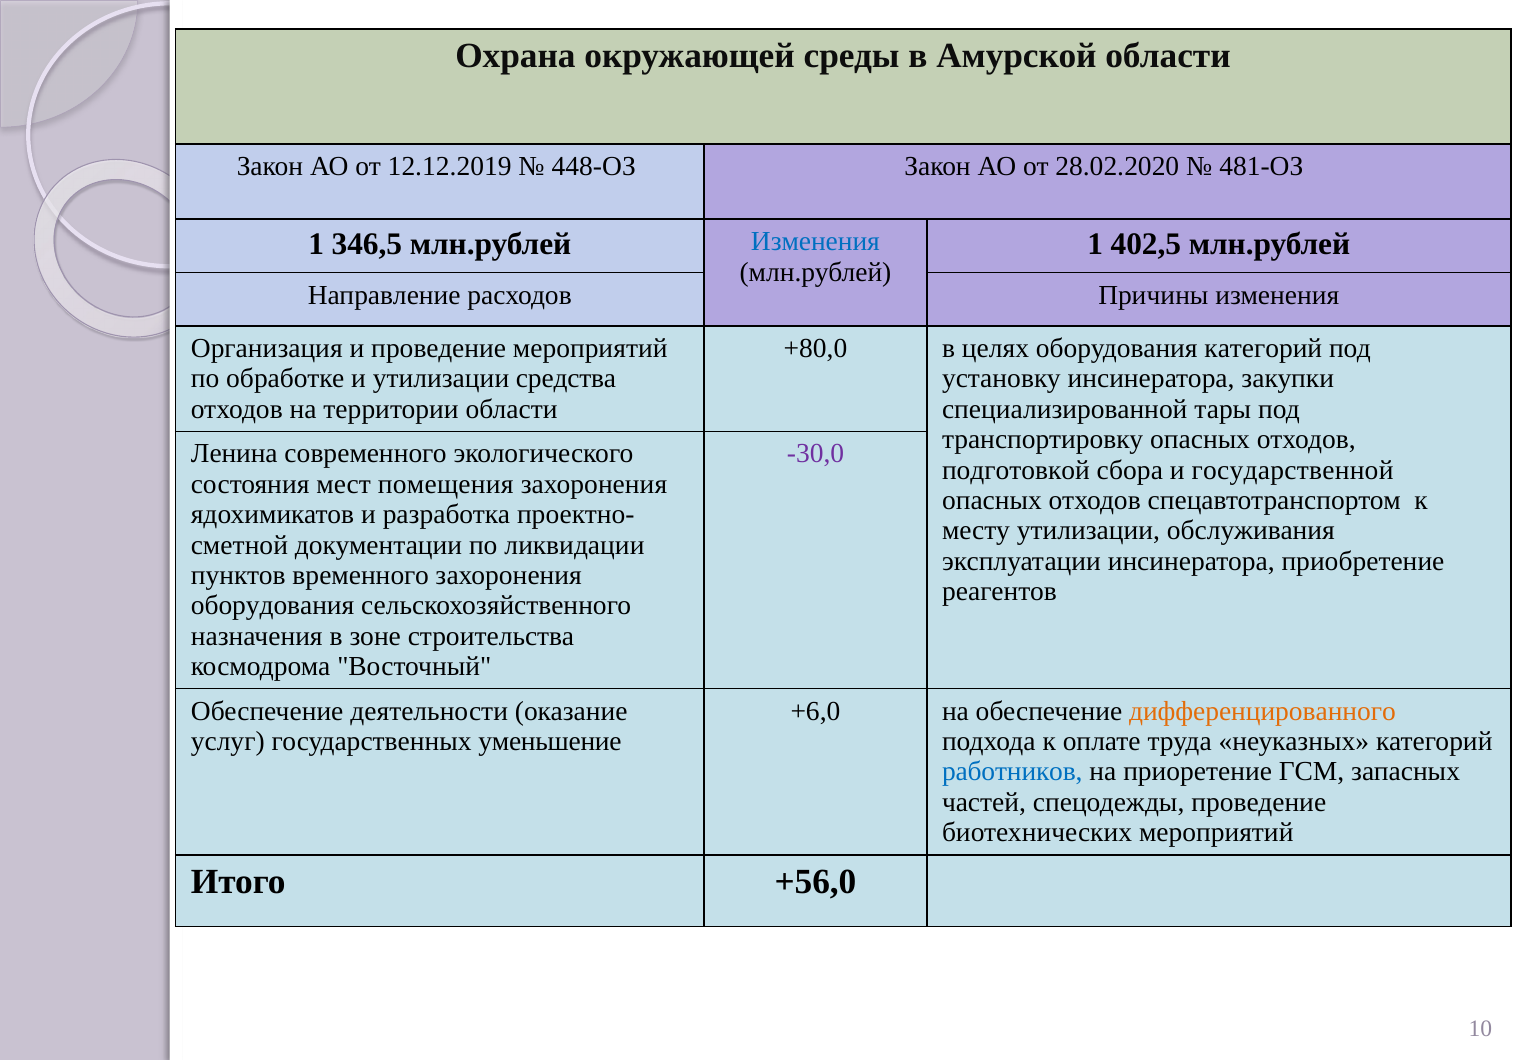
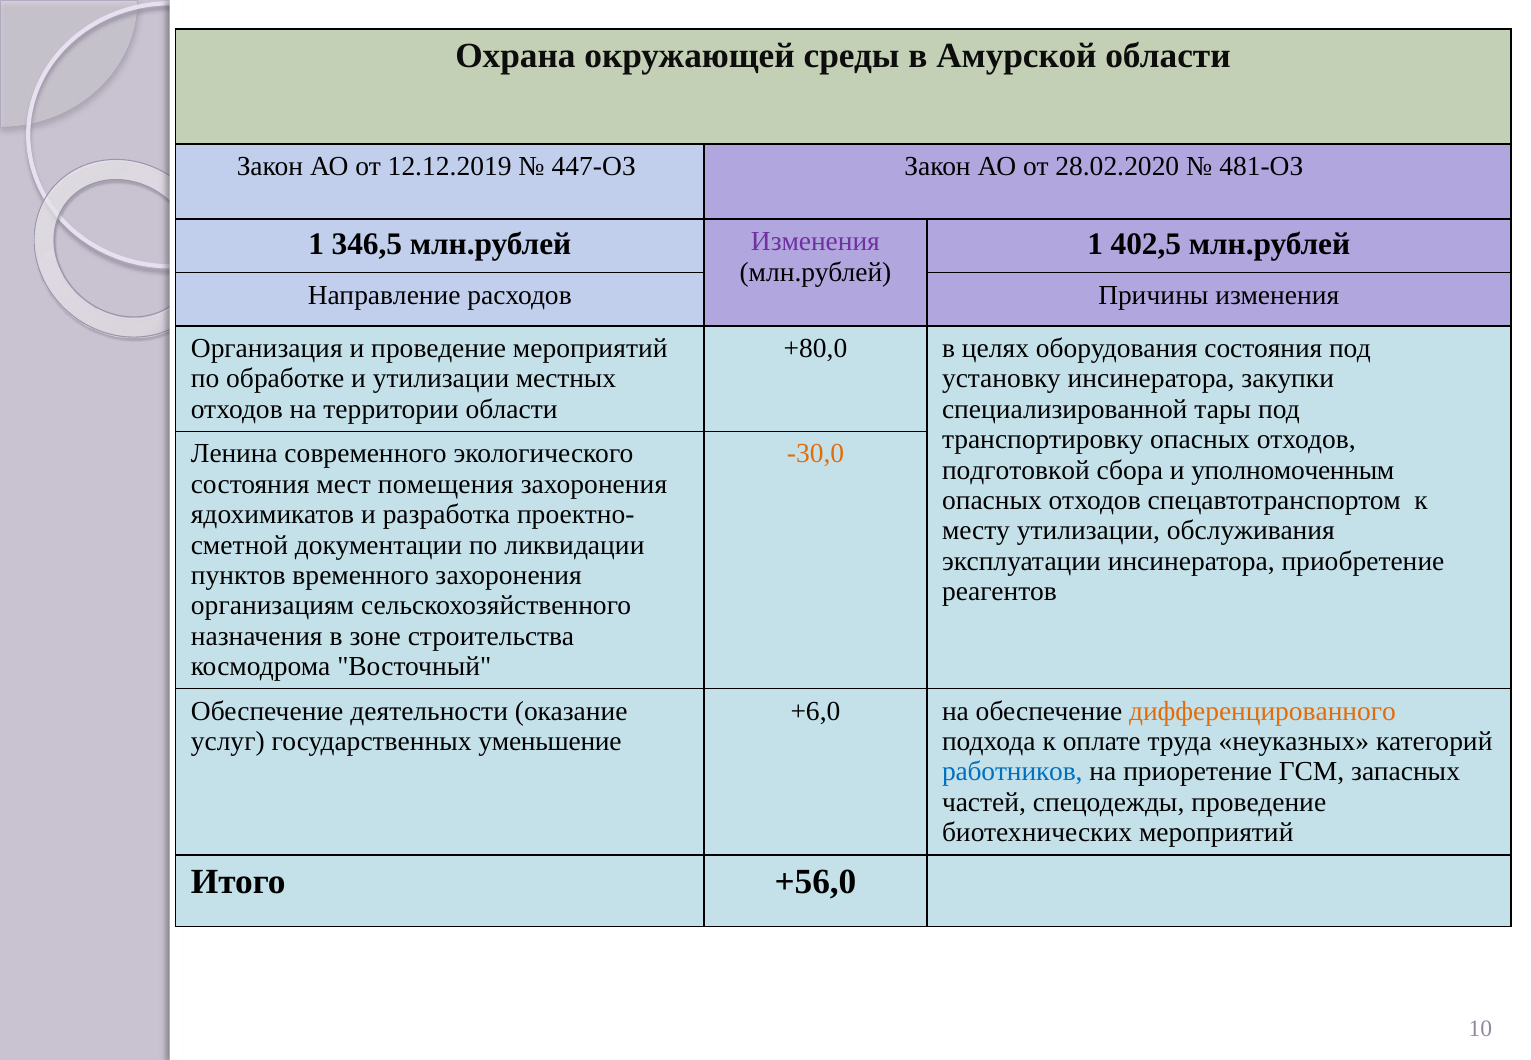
448-ОЗ: 448-ОЗ -> 447-ОЗ
Изменения at (815, 242) colour: blue -> purple
оборудования категорий: категорий -> состояния
средства: средства -> местных
-30,0 colour: purple -> orange
государственной: государственной -> уполномоченным
оборудования at (273, 606): оборудования -> организациям
